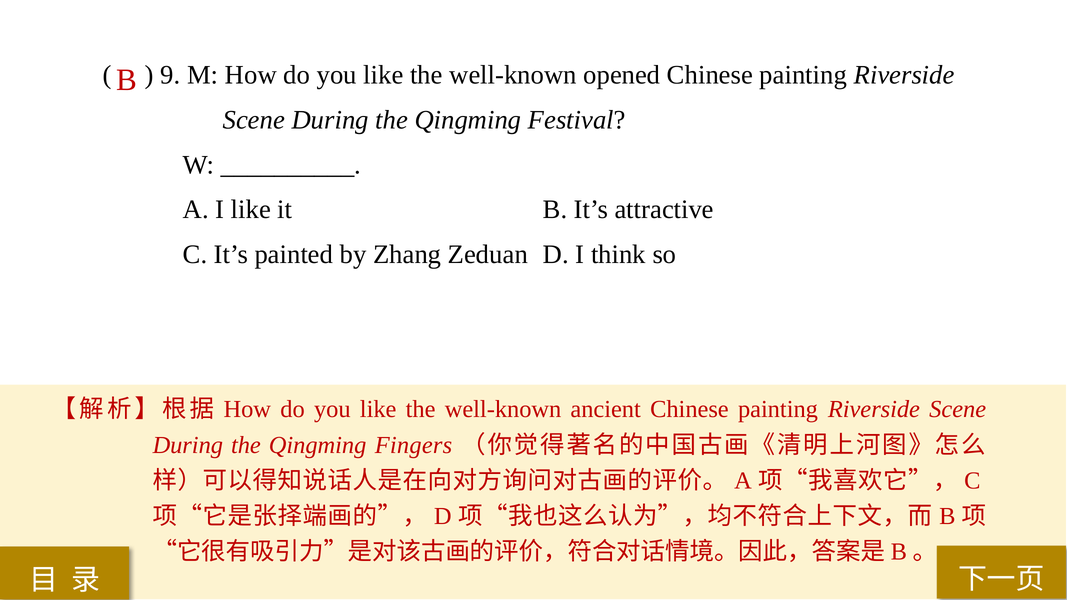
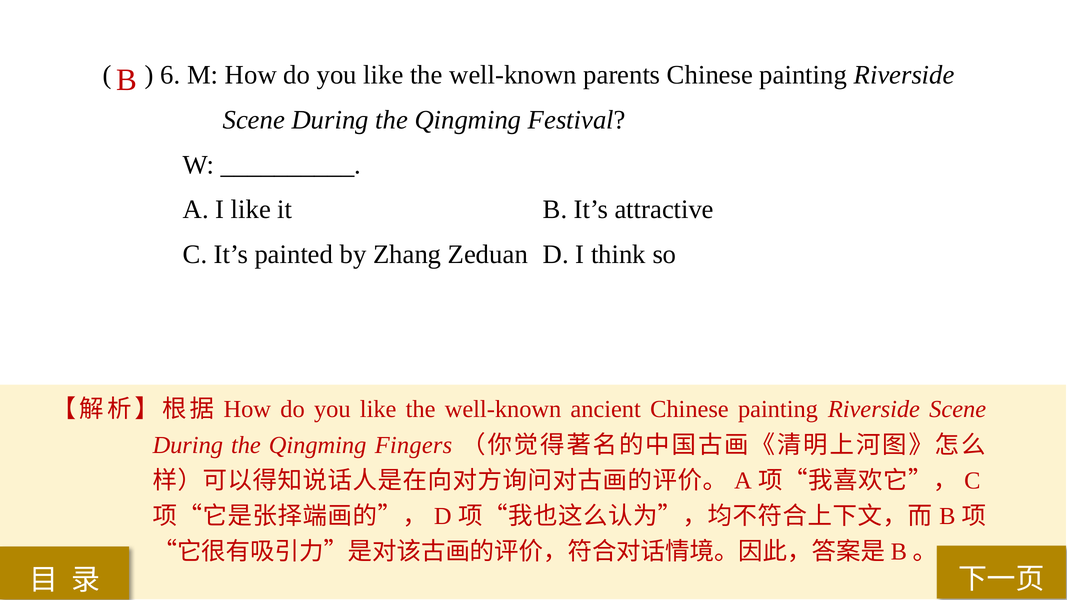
9: 9 -> 6
opened: opened -> parents
